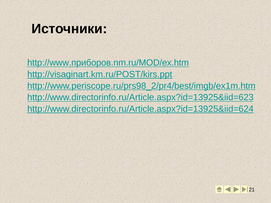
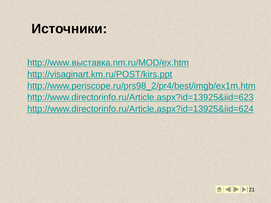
http://www.приборов.nm.ru/MOD/ex.htm: http://www.приборов.nm.ru/MOD/ex.htm -> http://www.выставка.nm.ru/MOD/ex.htm
